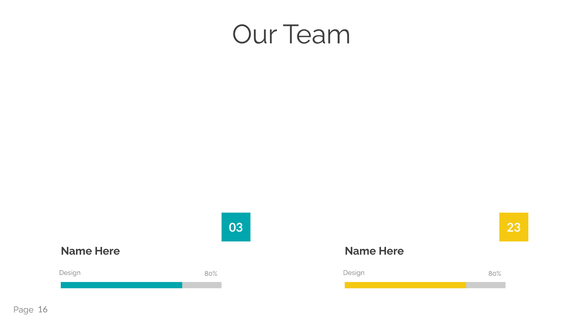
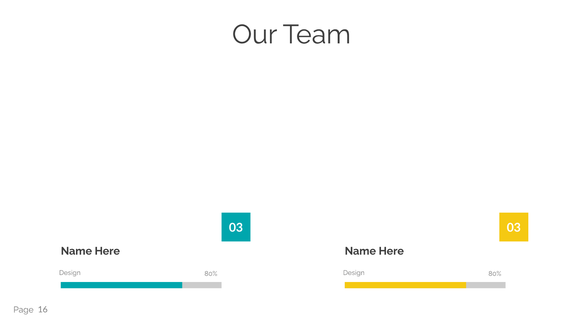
03 23: 23 -> 03
